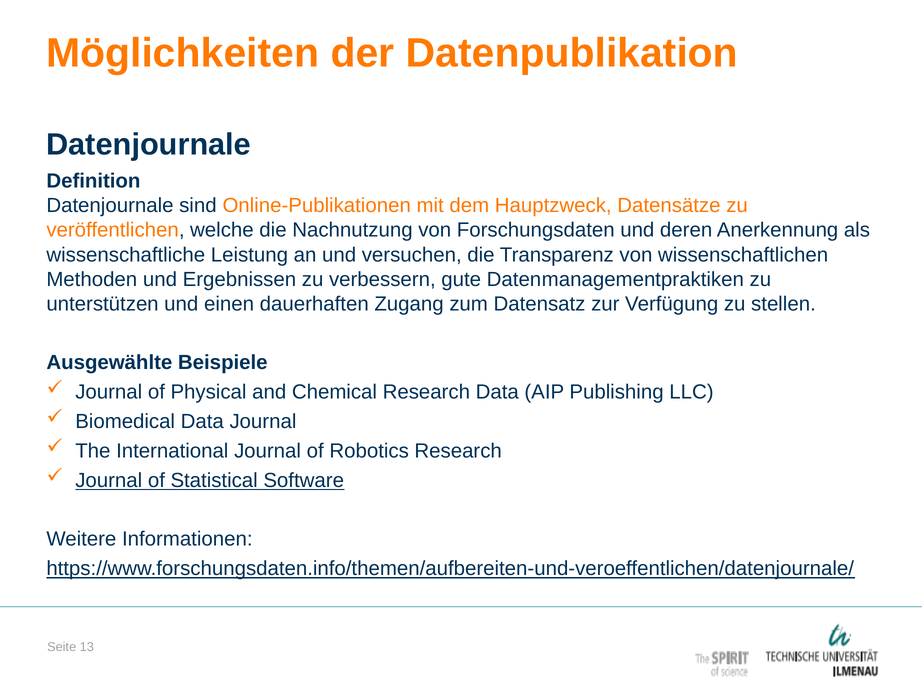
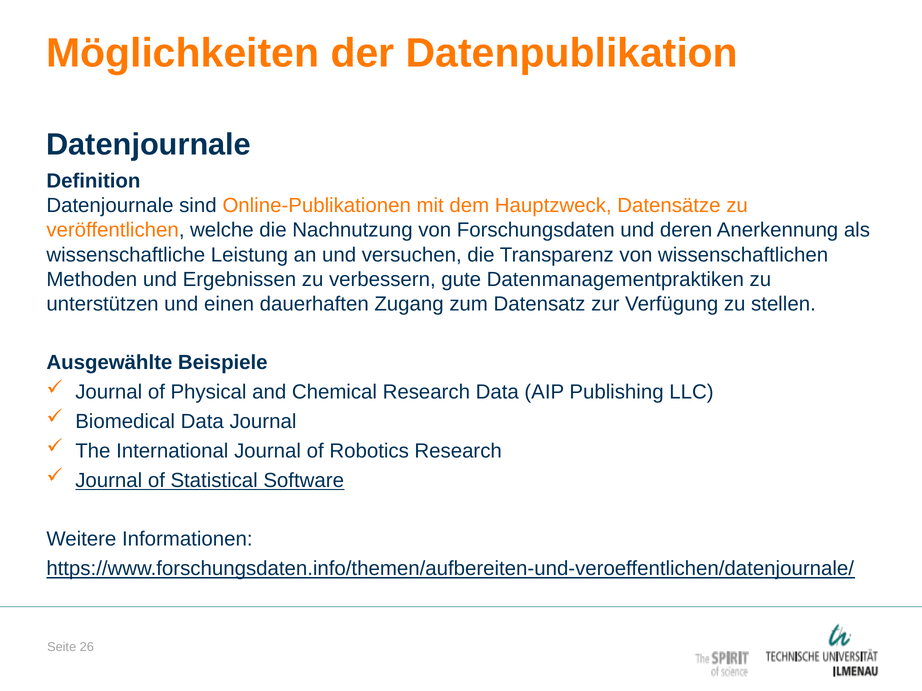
13: 13 -> 26
